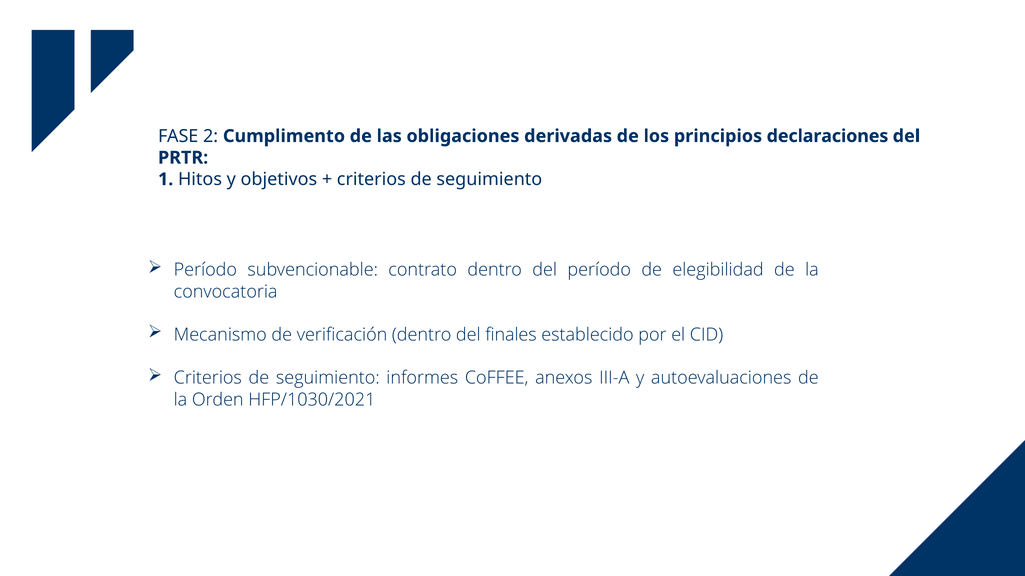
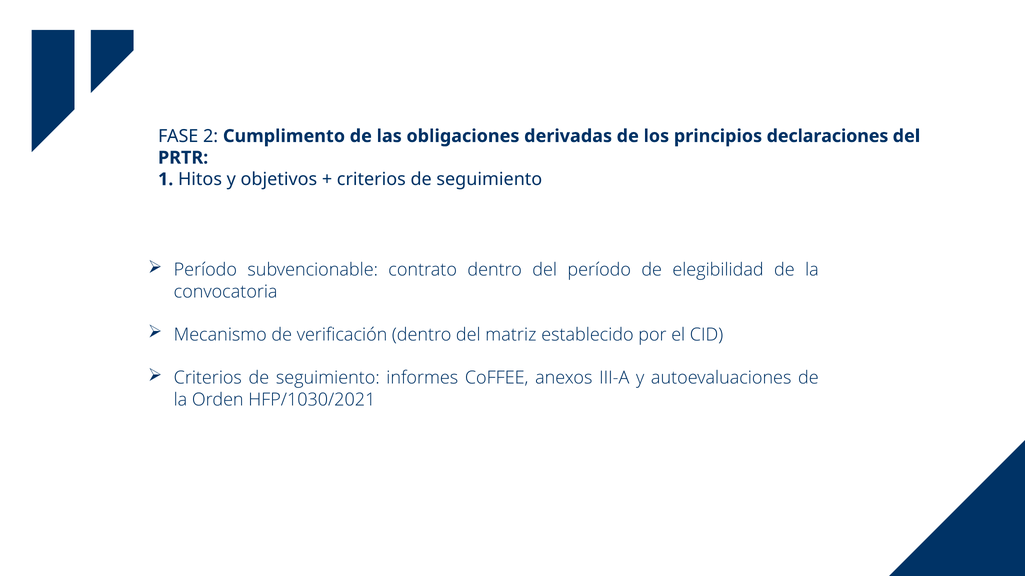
finales: finales -> matriz
